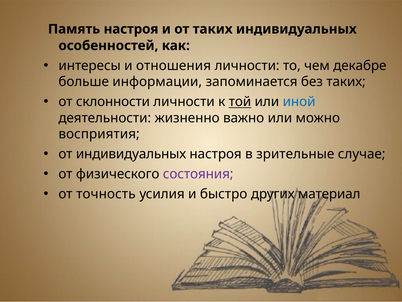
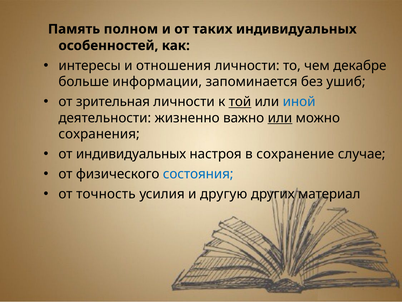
Память настроя: настроя -> полном
без таких: таких -> ушиб
склонности: склонности -> зрительная
или at (280, 118) underline: none -> present
восприятия: восприятия -> сохранения
зрительные: зрительные -> сохранение
состояния colour: purple -> blue
быстро: быстро -> другую
